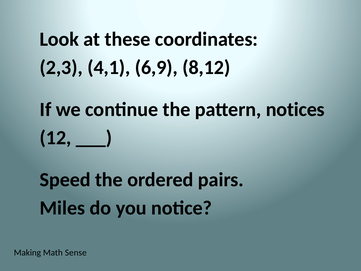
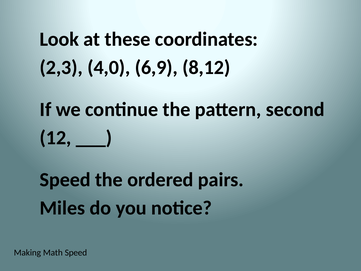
4,1: 4,1 -> 4,0
notices: notices -> second
Math Sense: Sense -> Speed
